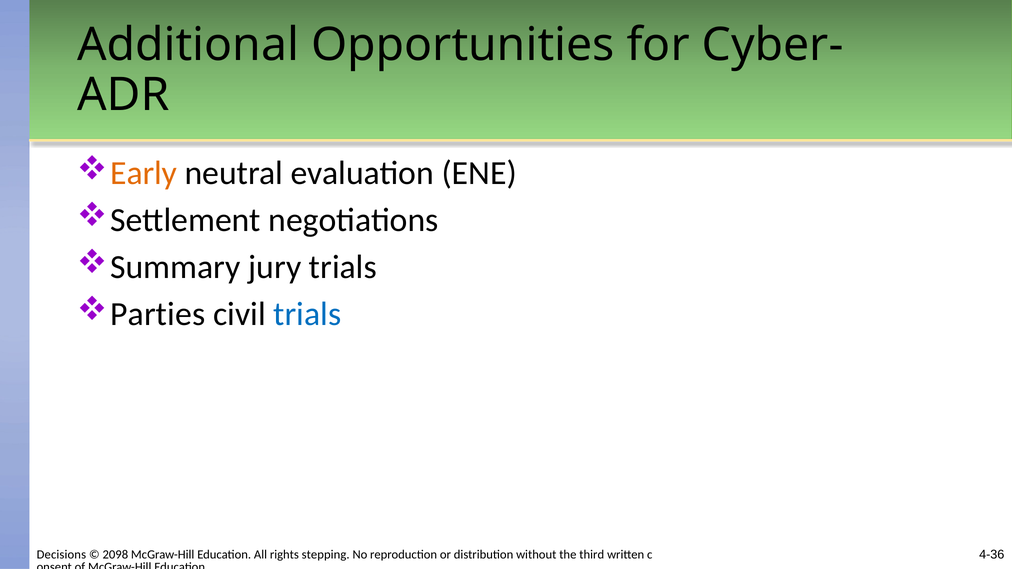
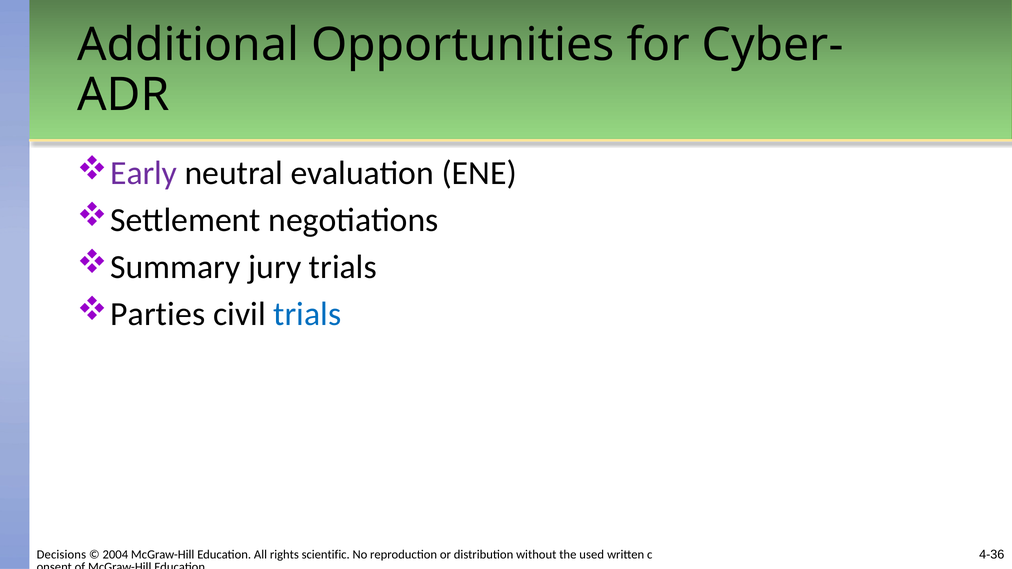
Early colour: orange -> purple
2098: 2098 -> 2004
stepping: stepping -> scientific
third: third -> used
